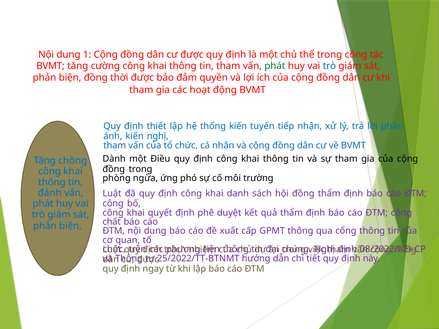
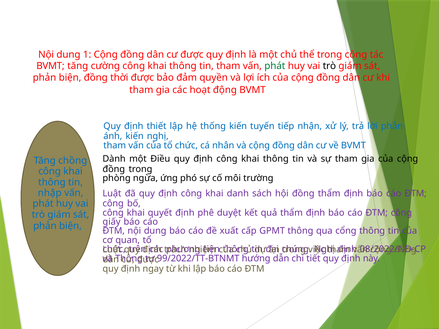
trò at (329, 66) colour: blue -> black
đánh: đánh -> nhập
chất: chất -> giấy
25/2022/TT-BTNMT: 25/2022/TT-BTNMT -> 99/2022/TT-BTNMT
